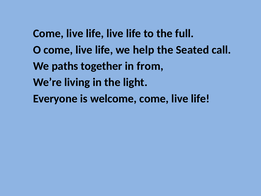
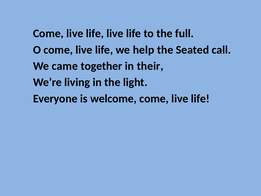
paths: paths -> came
from: from -> their
